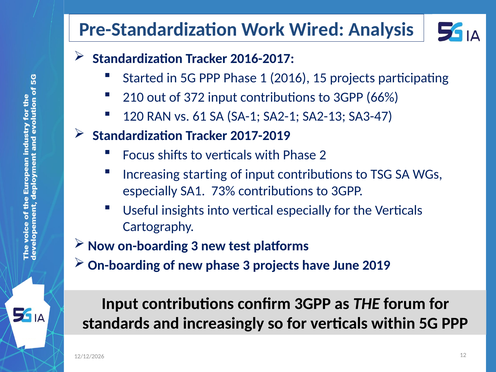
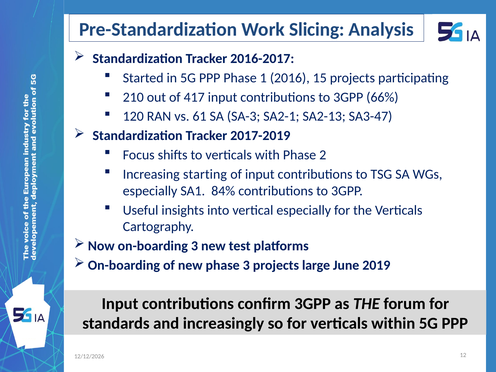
Wired: Wired -> Slicing
372: 372 -> 417
SA-1: SA-1 -> SA-3
73%: 73% -> 84%
have: have -> large
